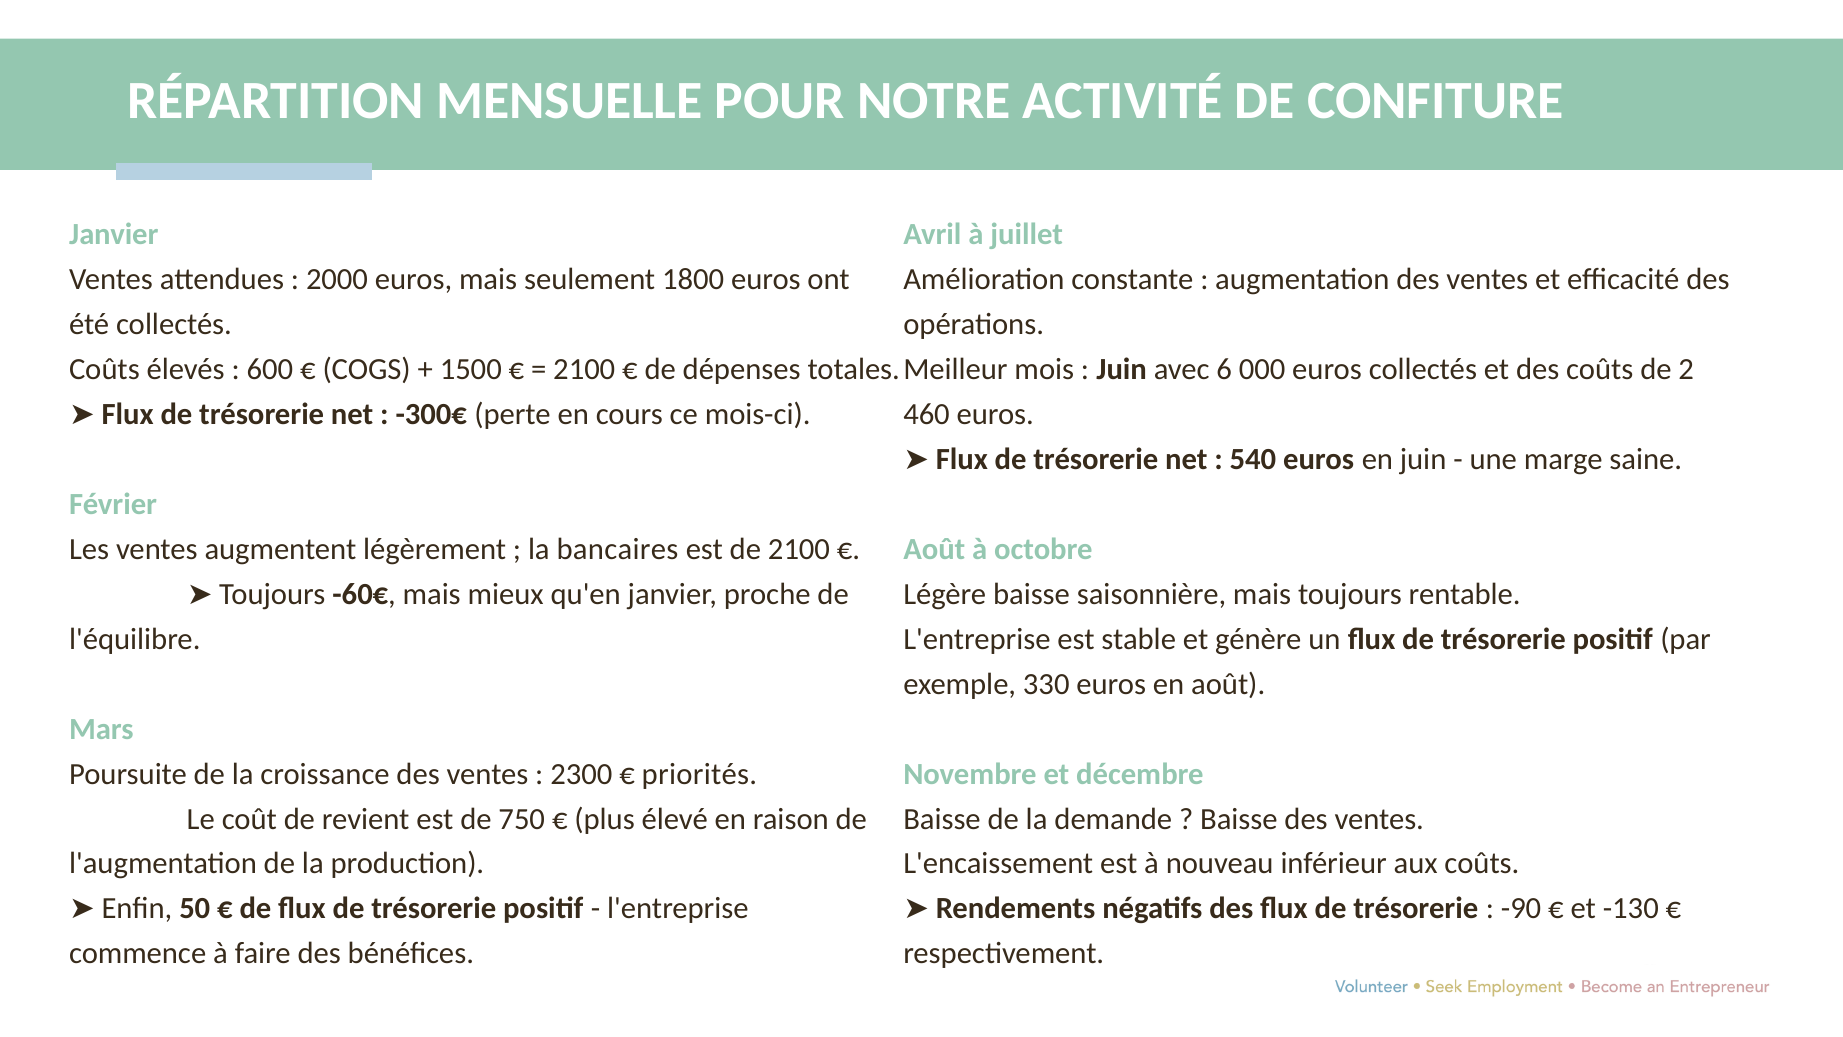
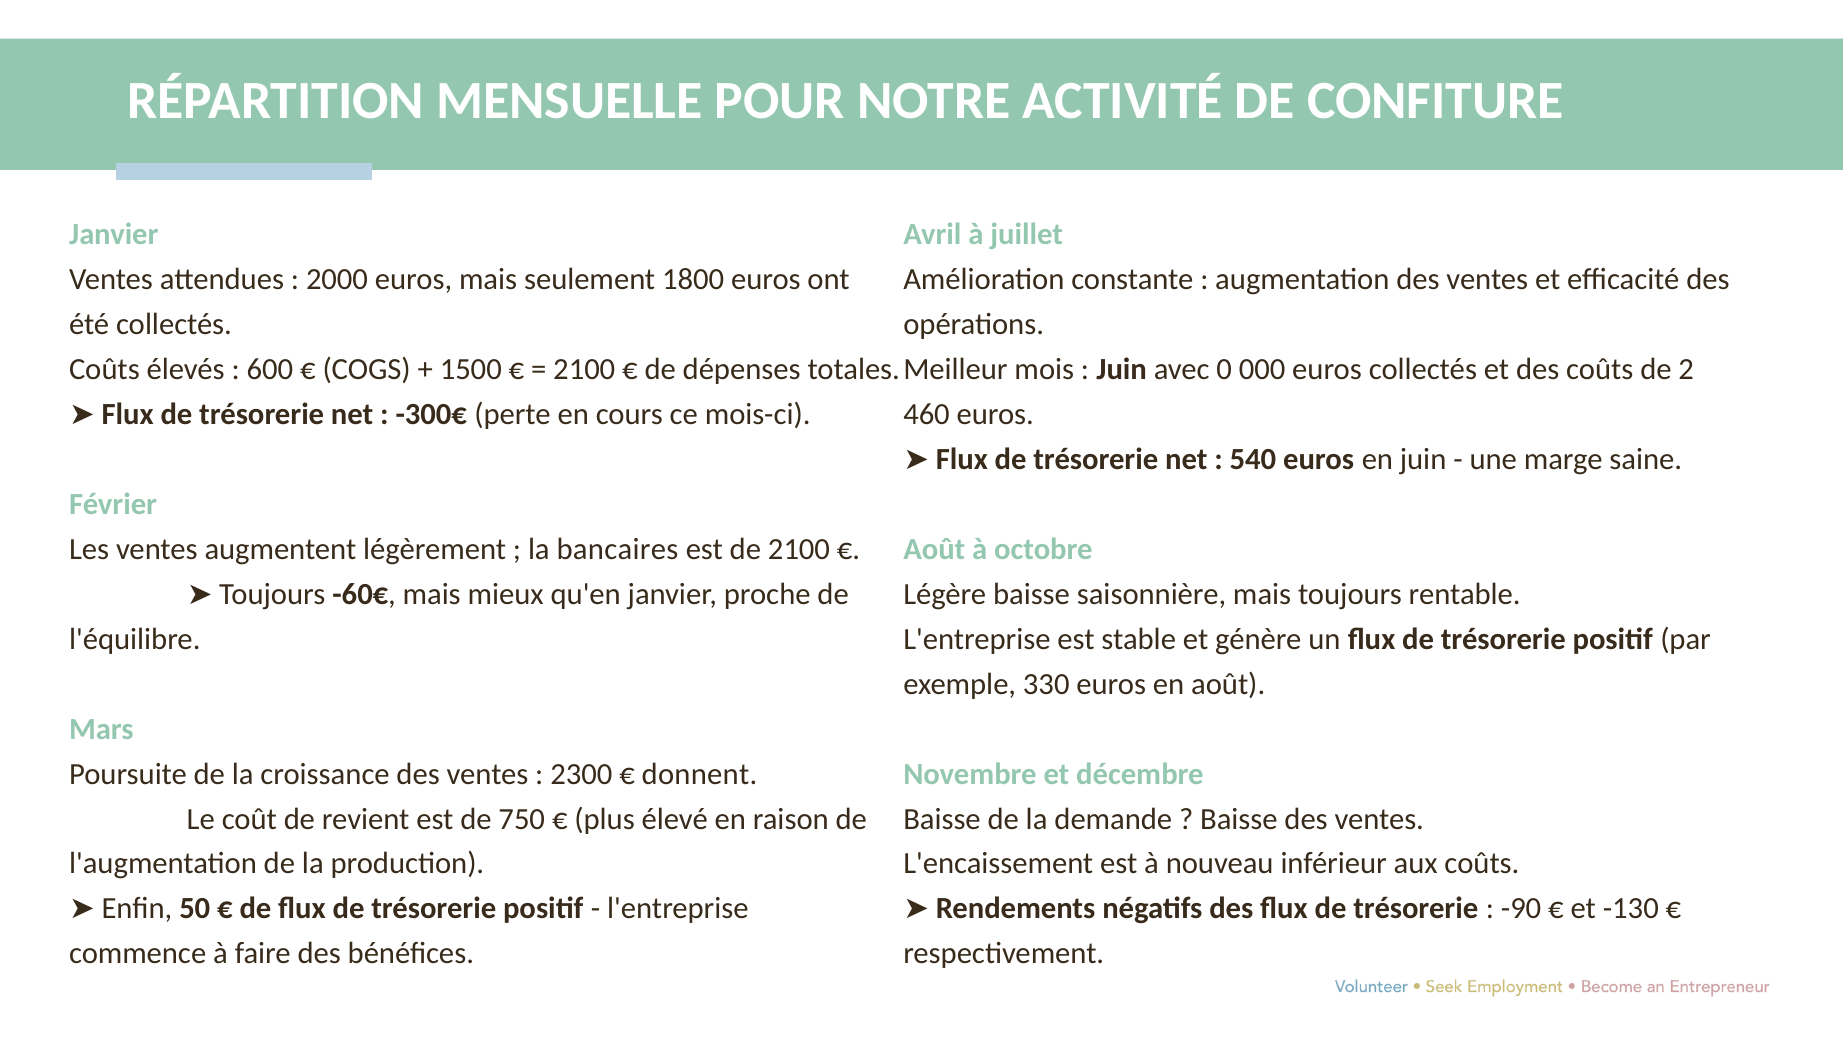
6: 6 -> 0
priorités: priorités -> donnent
